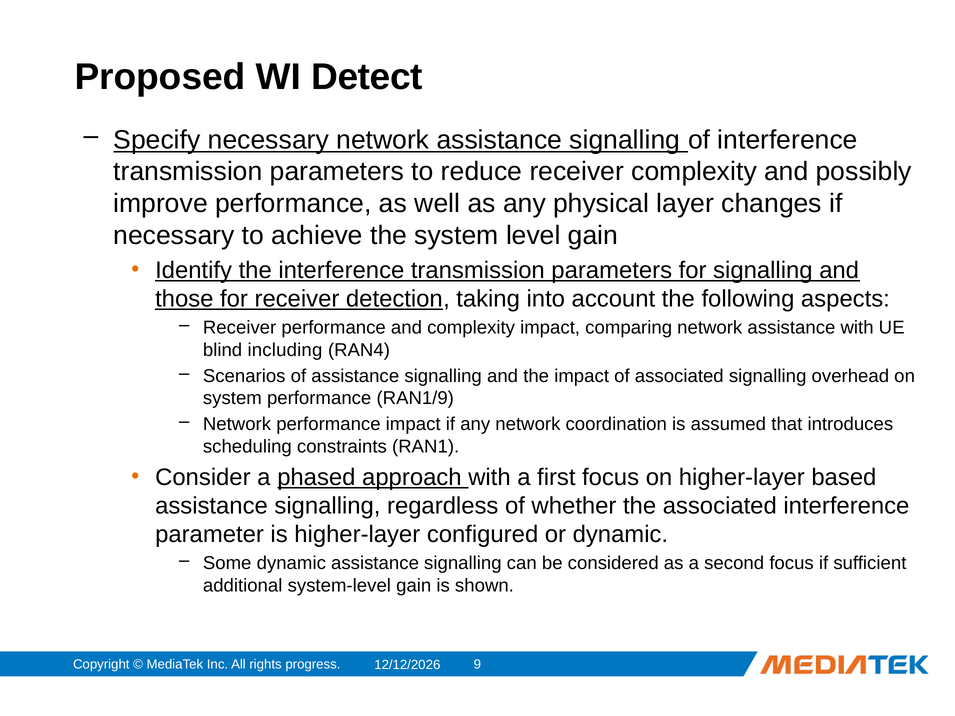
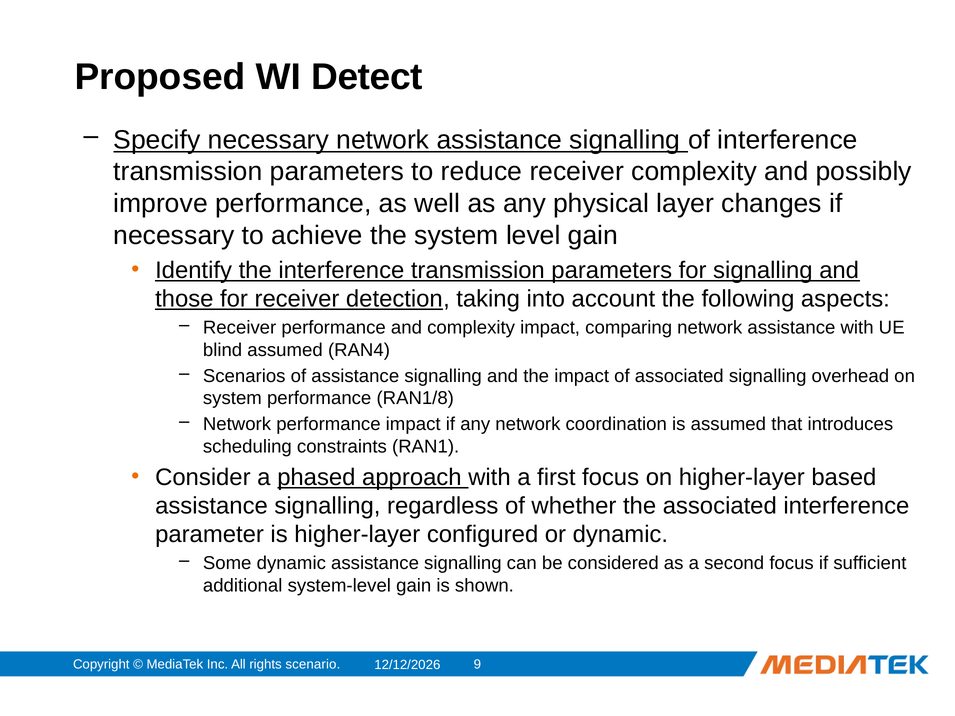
blind including: including -> assumed
RAN1/9: RAN1/9 -> RAN1/8
progress: progress -> scenario
